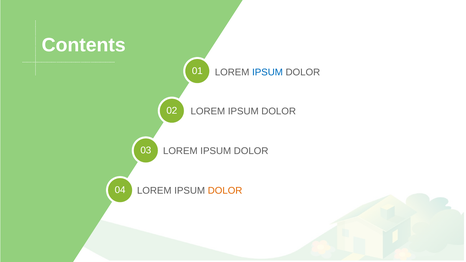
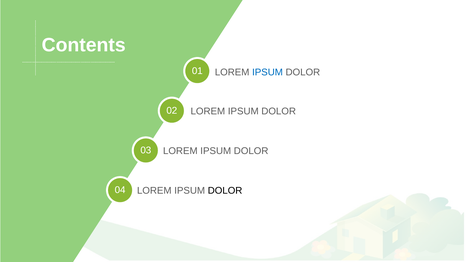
DOLOR at (225, 191) colour: orange -> black
